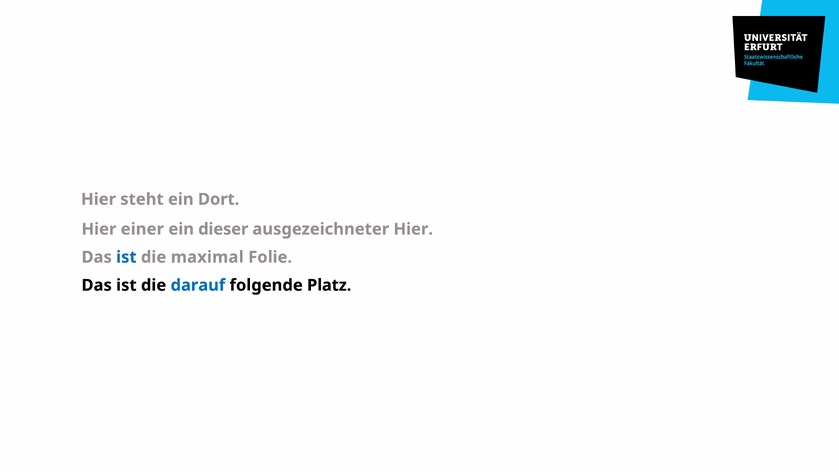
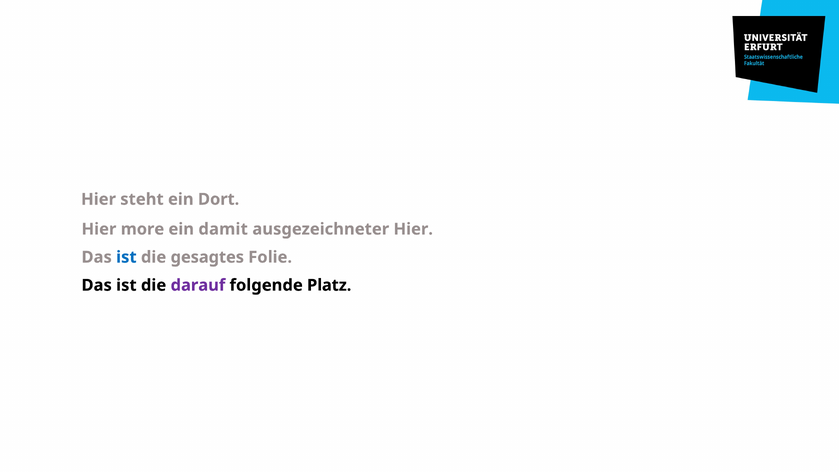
einer: einer -> more
dieser: dieser -> damit
maximal: maximal -> gesagtes
darauf colour: blue -> purple
